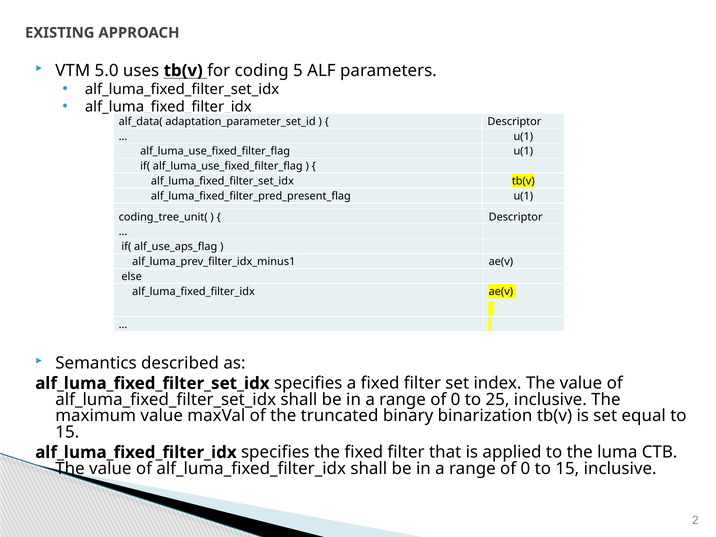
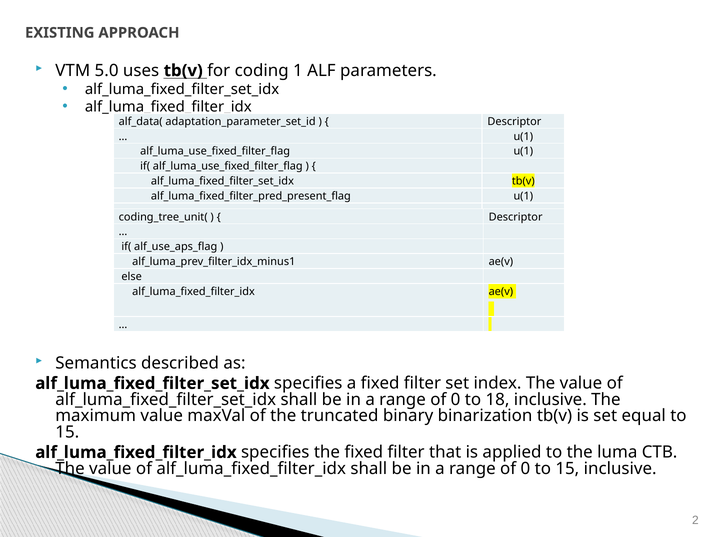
5: 5 -> 1
25: 25 -> 18
